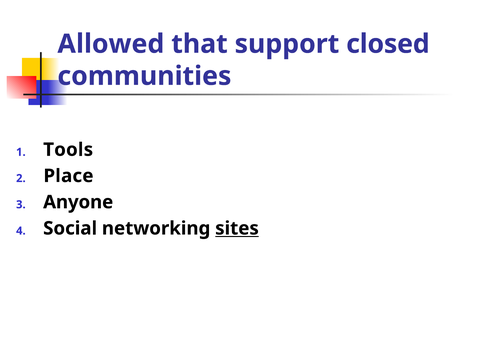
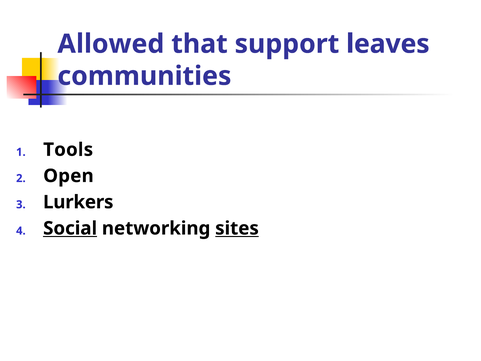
closed: closed -> leaves
Place: Place -> Open
Anyone: Anyone -> Lurkers
Social underline: none -> present
